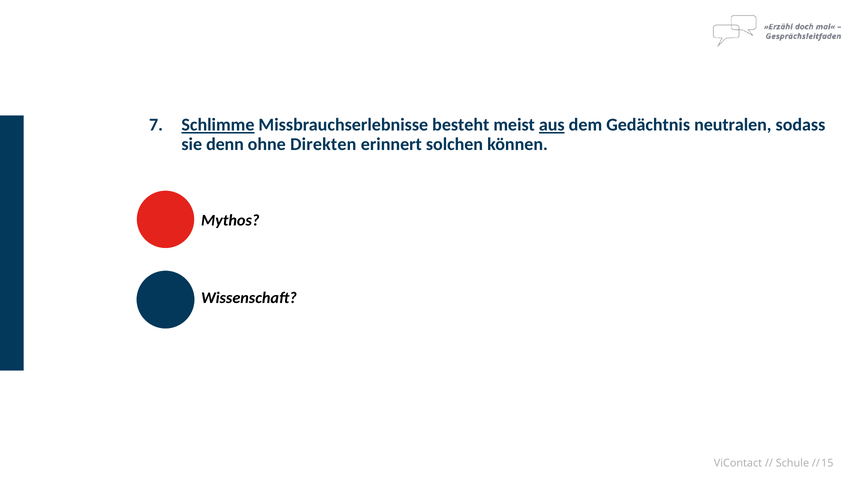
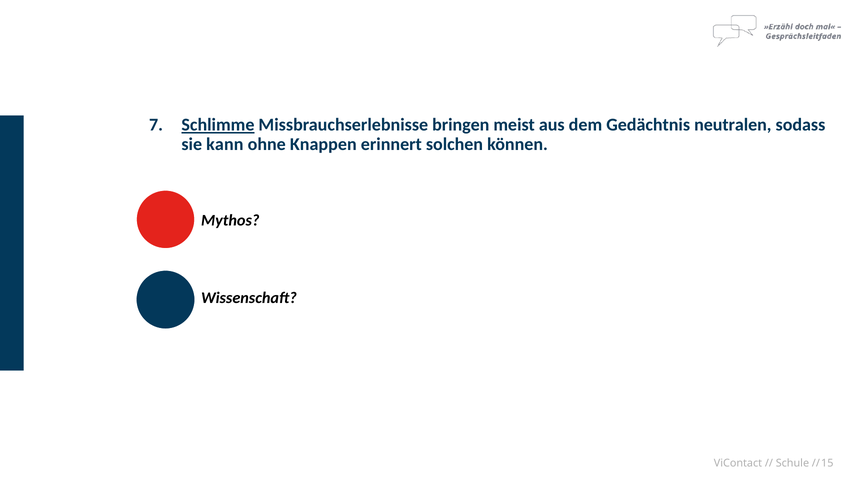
besteht: besteht -> bringen
aus underline: present -> none
denn: denn -> kann
Direkten: Direkten -> Knappen
